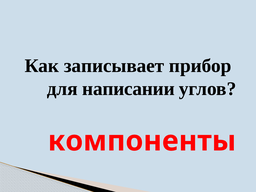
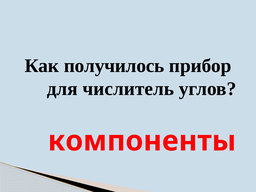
записывает: записывает -> получилось
написании: написании -> числитель
